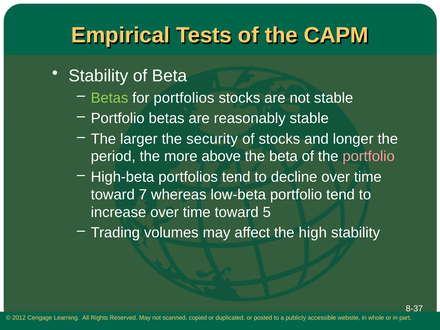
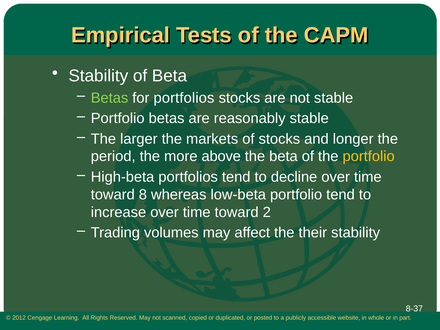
security: security -> markets
portfolio at (369, 156) colour: pink -> yellow
7: 7 -> 8
5: 5 -> 2
high: high -> their
